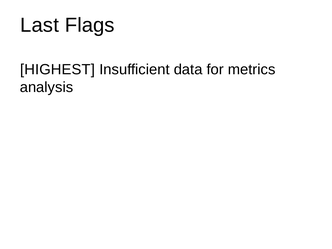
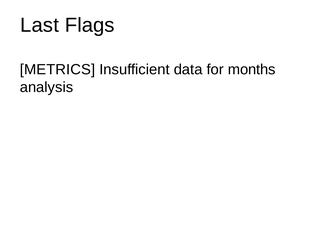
HIGHEST: HIGHEST -> METRICS
metrics: metrics -> months
